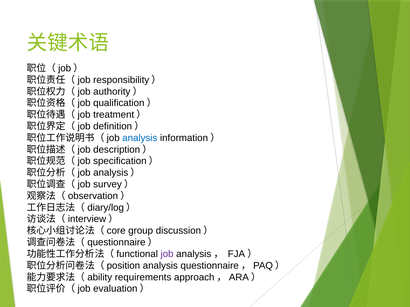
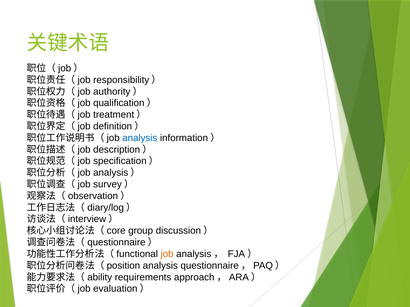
job colour: purple -> orange
